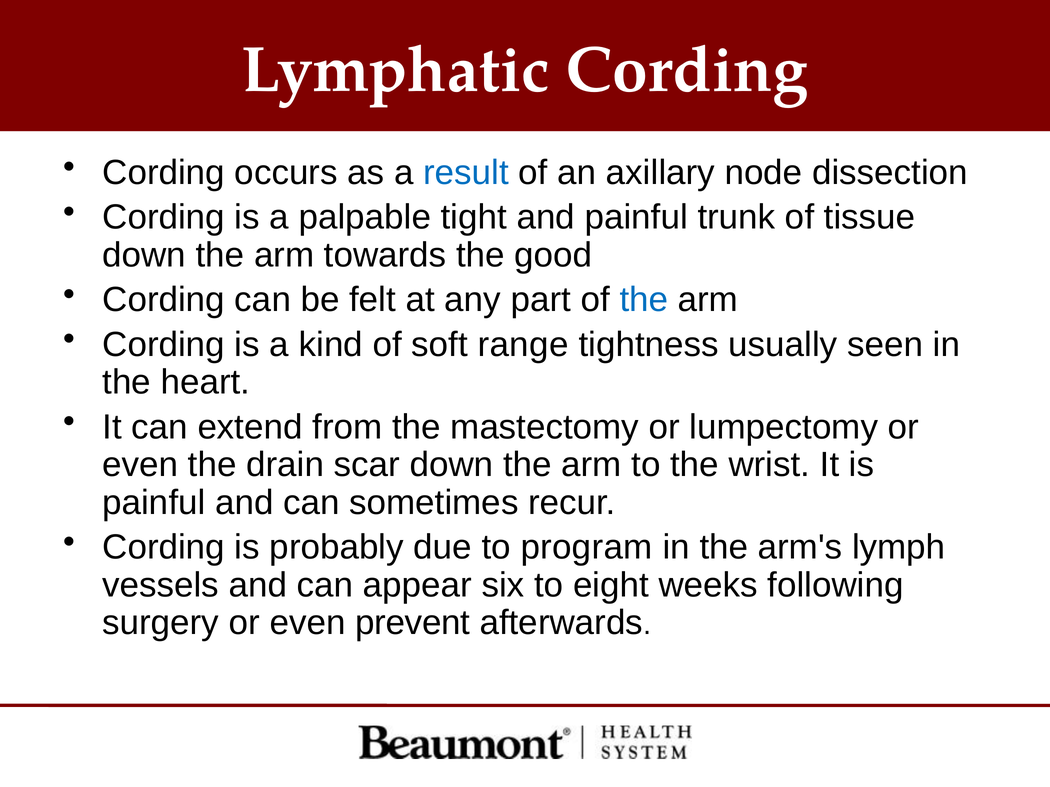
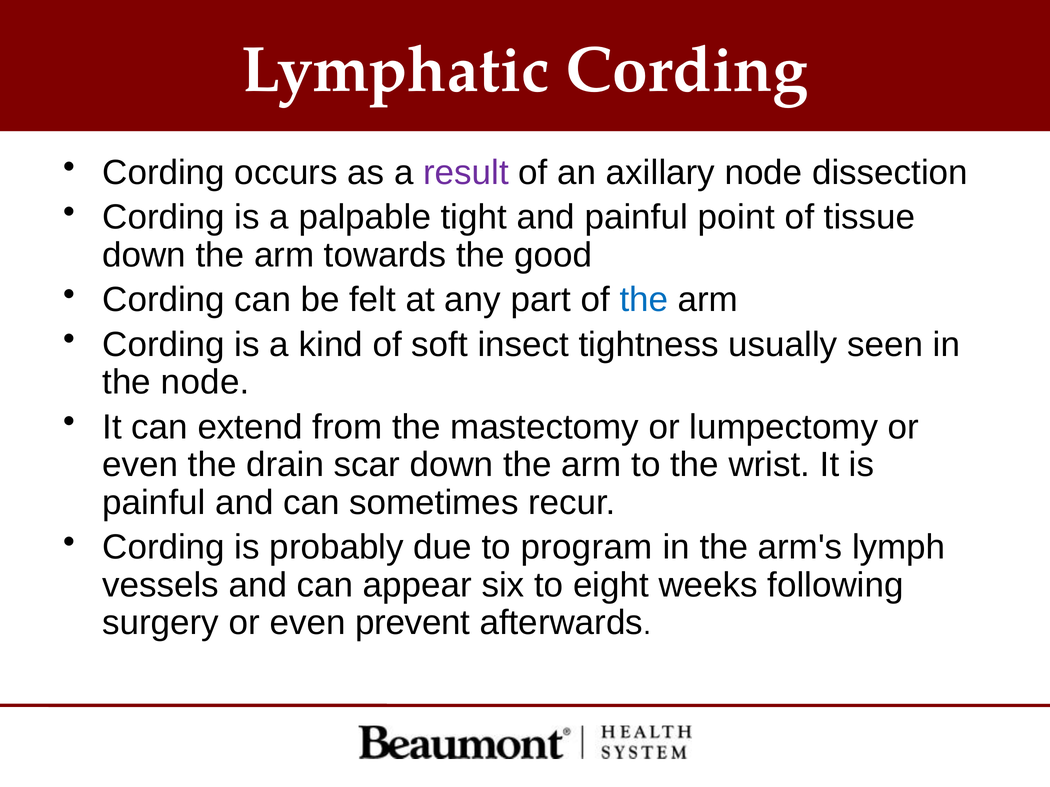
result colour: blue -> purple
trunk: trunk -> point
range: range -> insect
the heart: heart -> node
